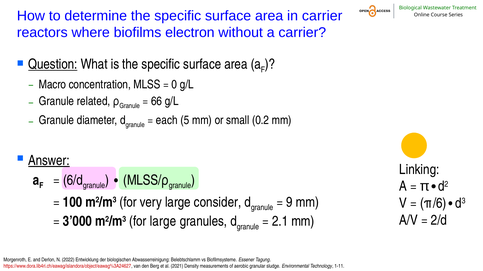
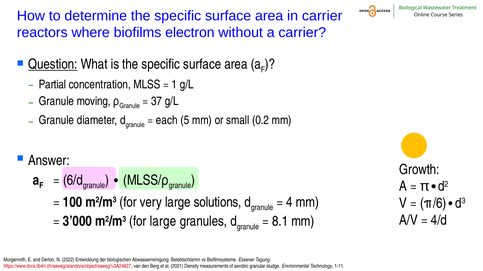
Macro: Macro -> Partial
0: 0 -> 1
Granule related: related -> moving
66: 66 -> 37
Answer underline: present -> none
Linking: Linking -> Growth
consider: consider -> solutions
9: 9 -> 4
2/d: 2/d -> 4/d
2.1: 2.1 -> 8.1
